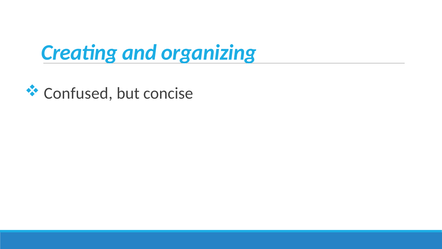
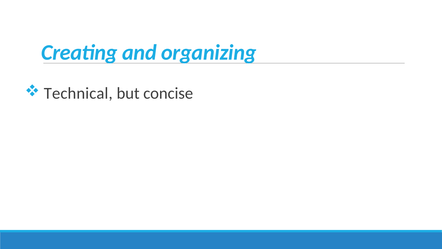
Confused: Confused -> Technical
